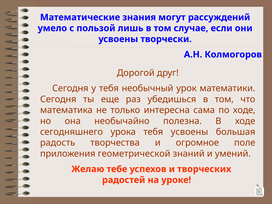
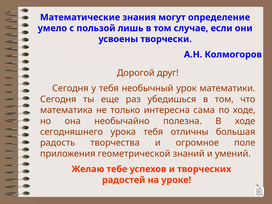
рассуждений: рассуждений -> определение
тебя усвоены: усвоены -> отличны
